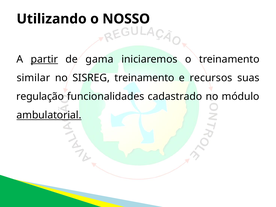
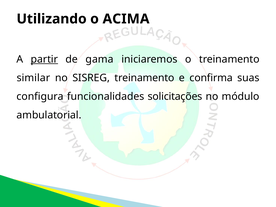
NOSSO: NOSSO -> ACIMA
recursos: recursos -> confirma
regulação: regulação -> configura
cadastrado: cadastrado -> solicitações
ambulatorial underline: present -> none
